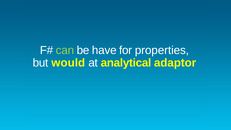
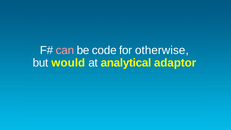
can colour: light green -> pink
have: have -> code
properties: properties -> otherwise
